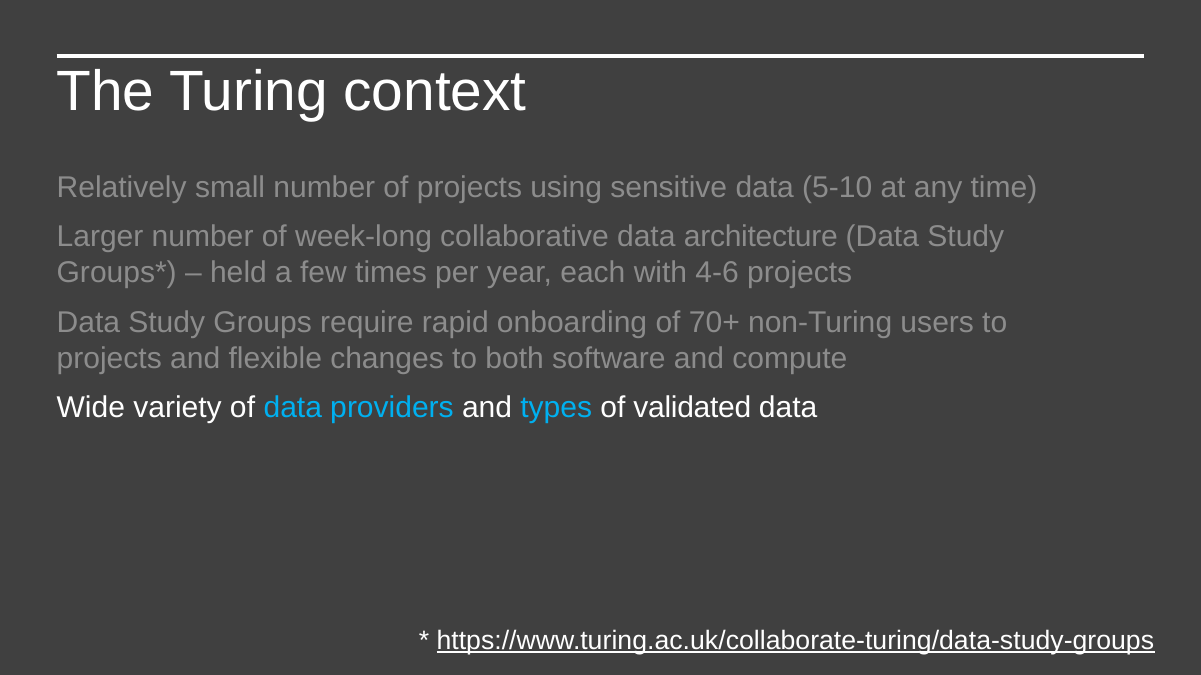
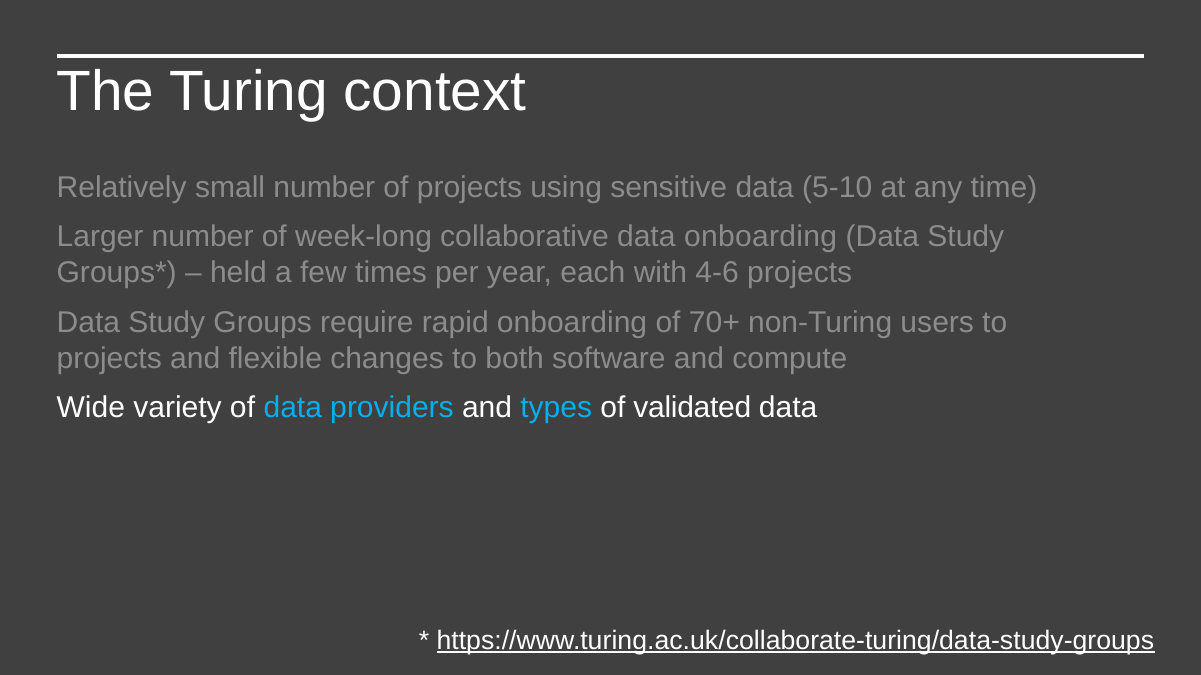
data architecture: architecture -> onboarding
